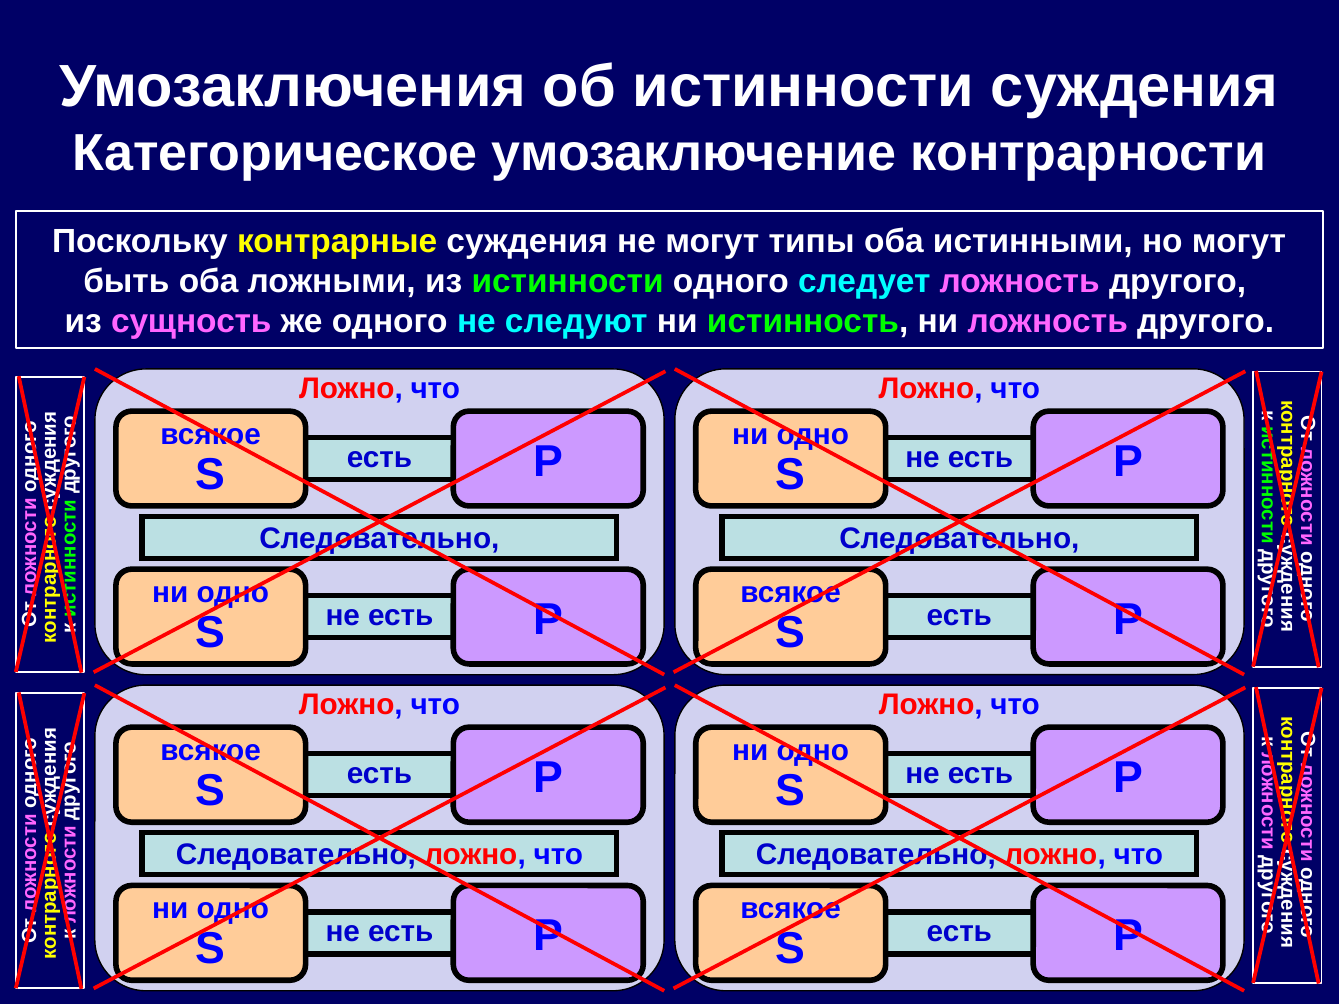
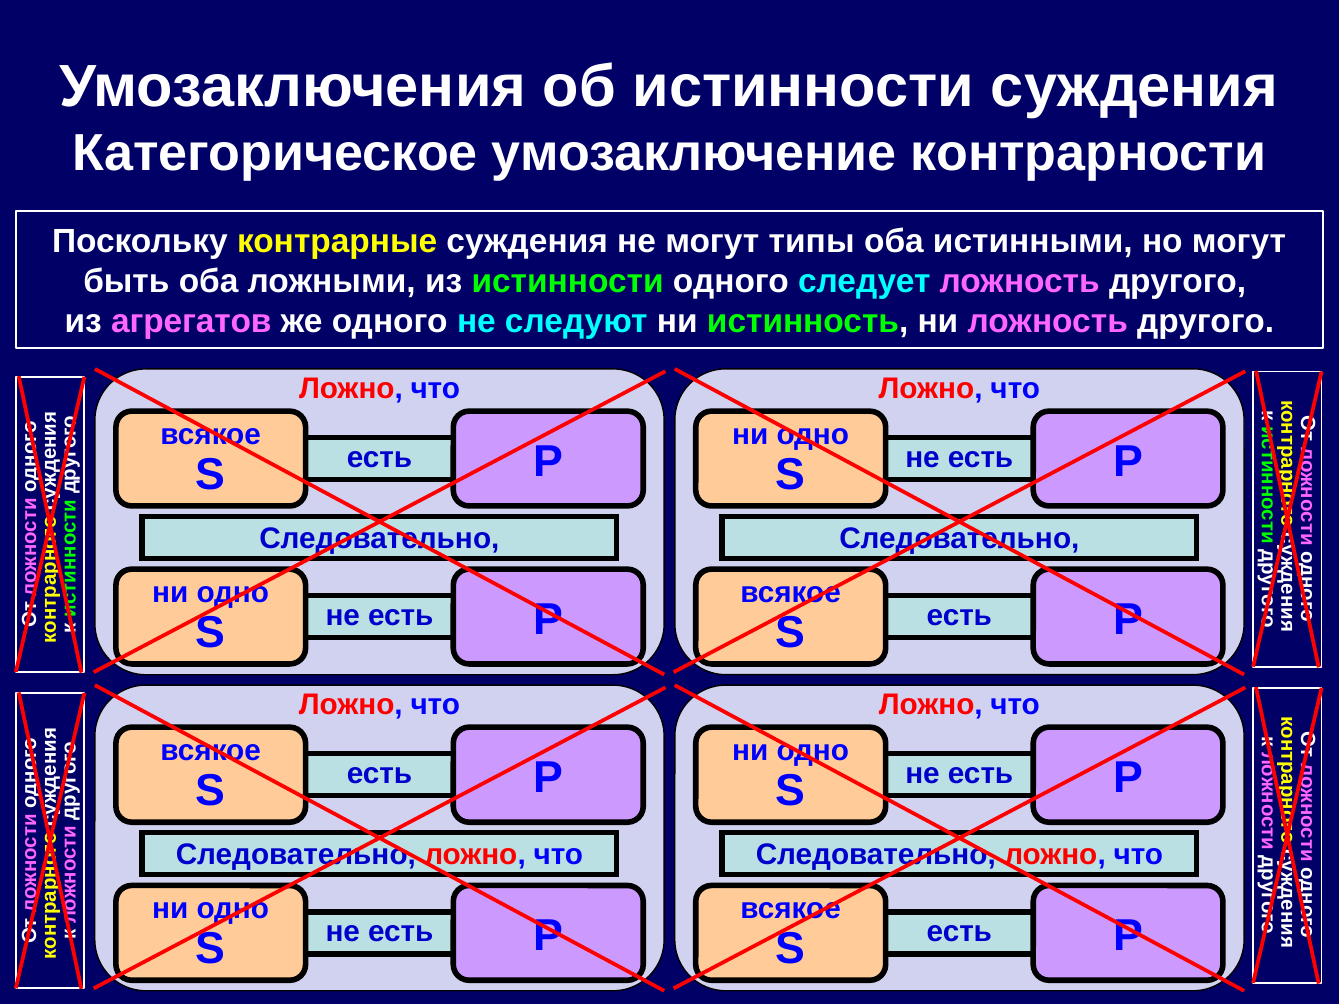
сущность: сущность -> агрегатов
